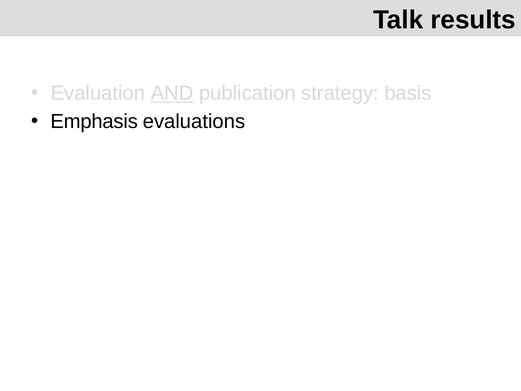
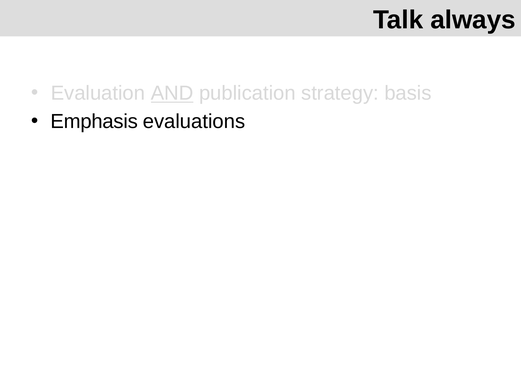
results: results -> always
